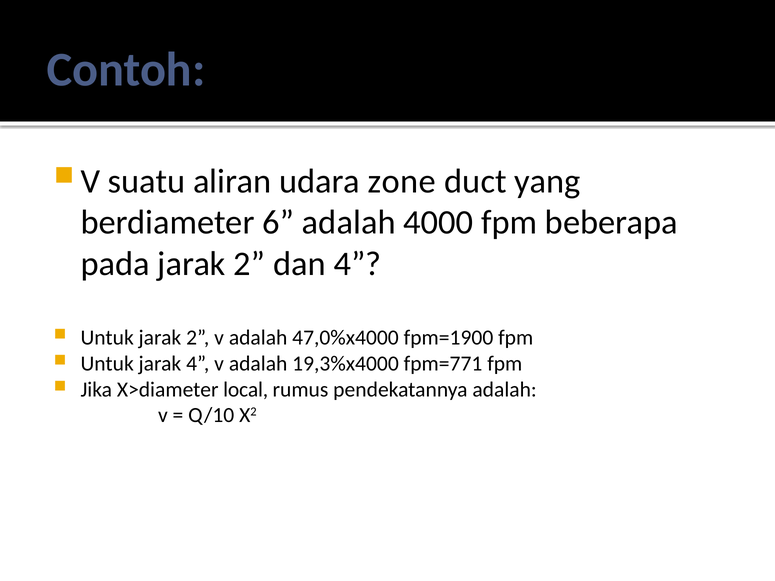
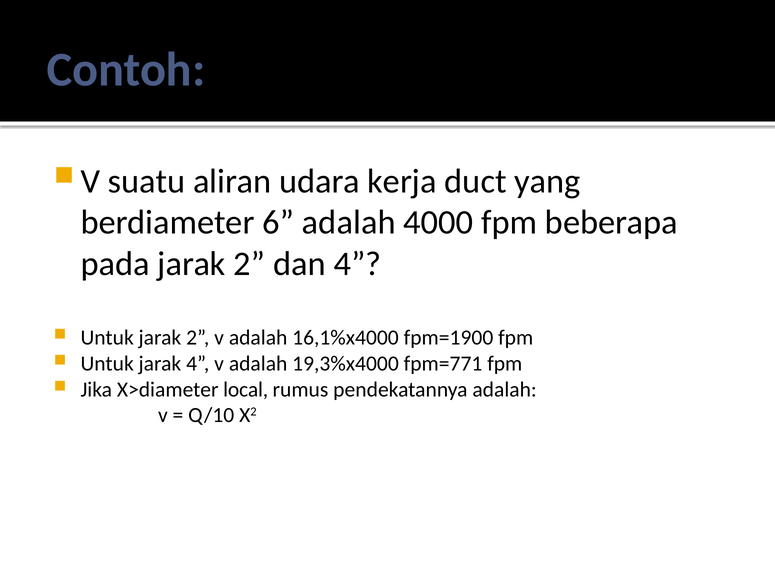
zone: zone -> kerja
47,0%x4000: 47,0%x4000 -> 16,1%x4000
